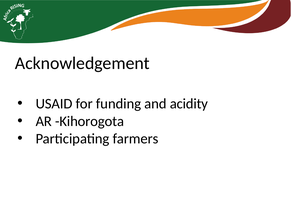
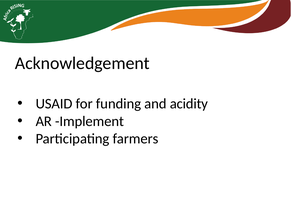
Kihorogota: Kihorogota -> Implement
